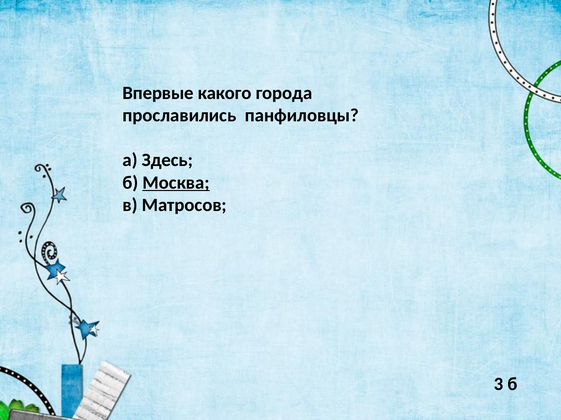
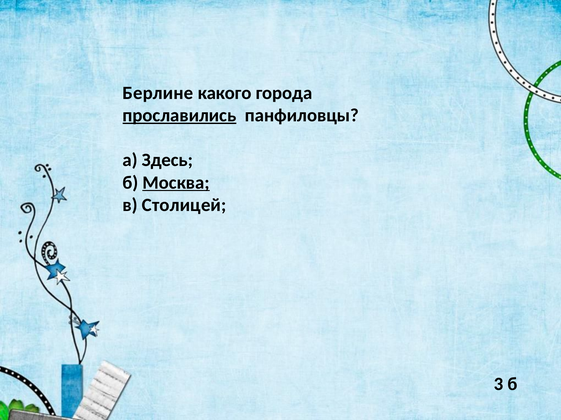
Впервые: Впервые -> Берлине
прославились underline: none -> present
Матросов: Матросов -> Столицей
